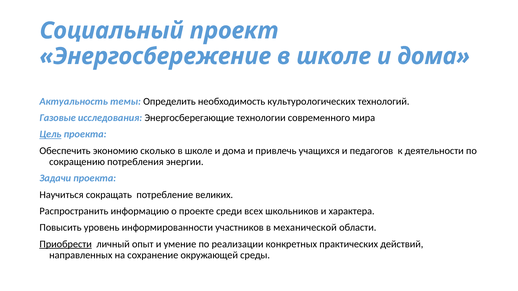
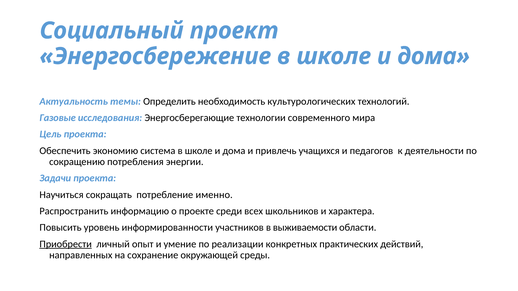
Цель underline: present -> none
сколько: сколько -> система
великих: великих -> именно
механической: механической -> выживаемости
